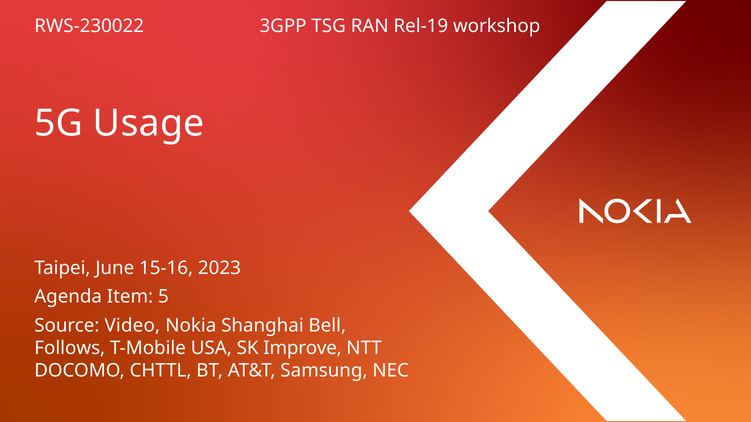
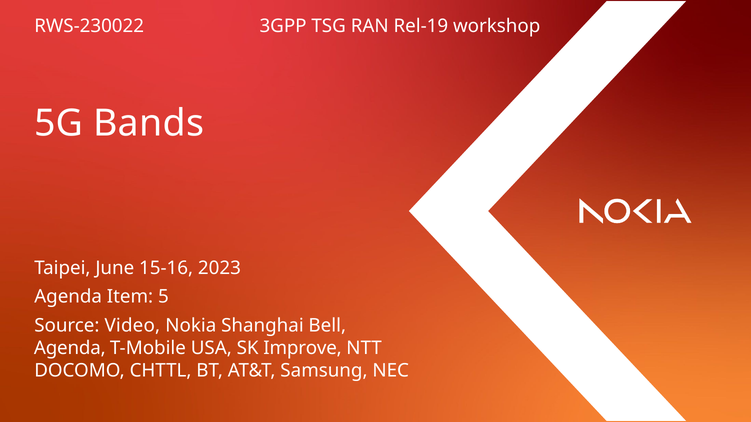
Usage: Usage -> Bands
Follows at (70, 348): Follows -> Agenda
